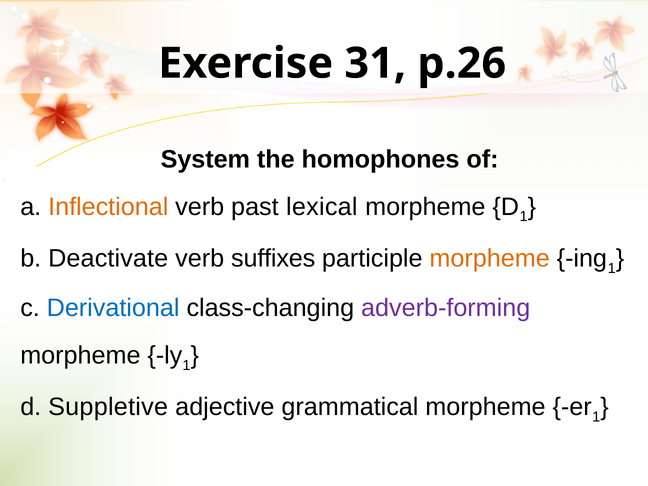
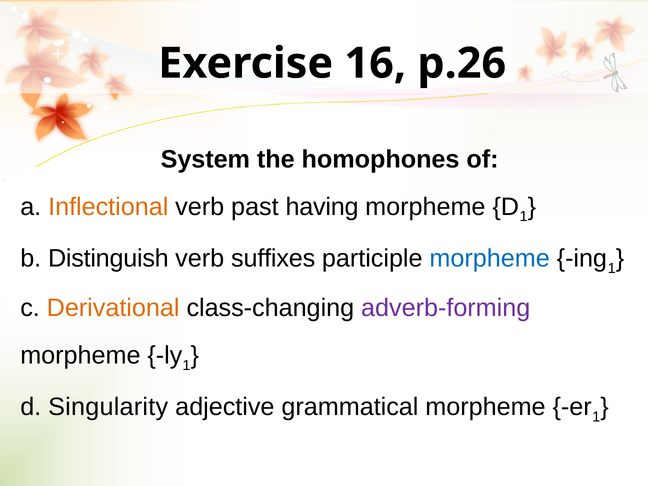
31: 31 -> 16
lexical: lexical -> having
Deactivate: Deactivate -> Distinguish
morpheme at (490, 258) colour: orange -> blue
Derivational colour: blue -> orange
Suppletive: Suppletive -> Singularity
